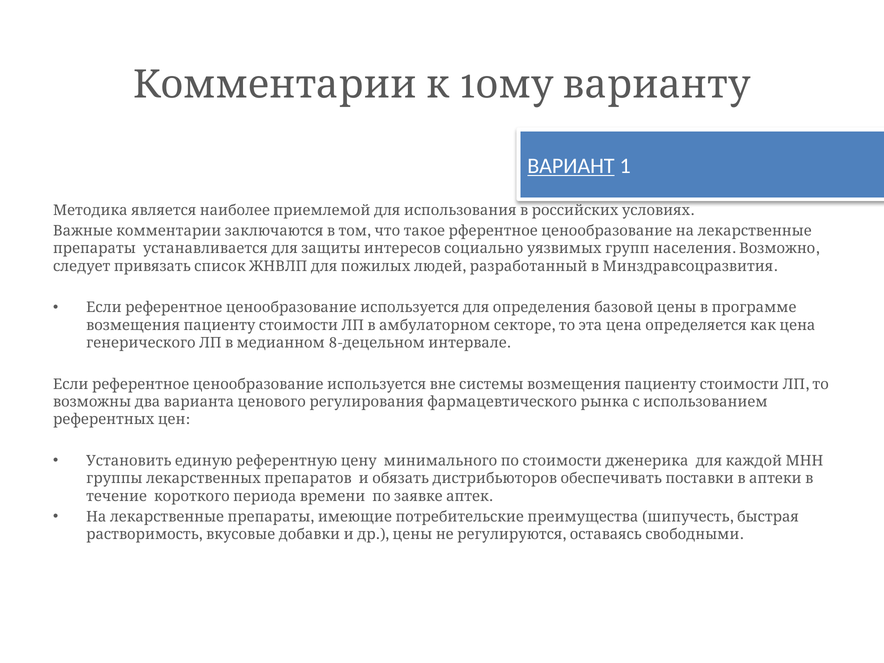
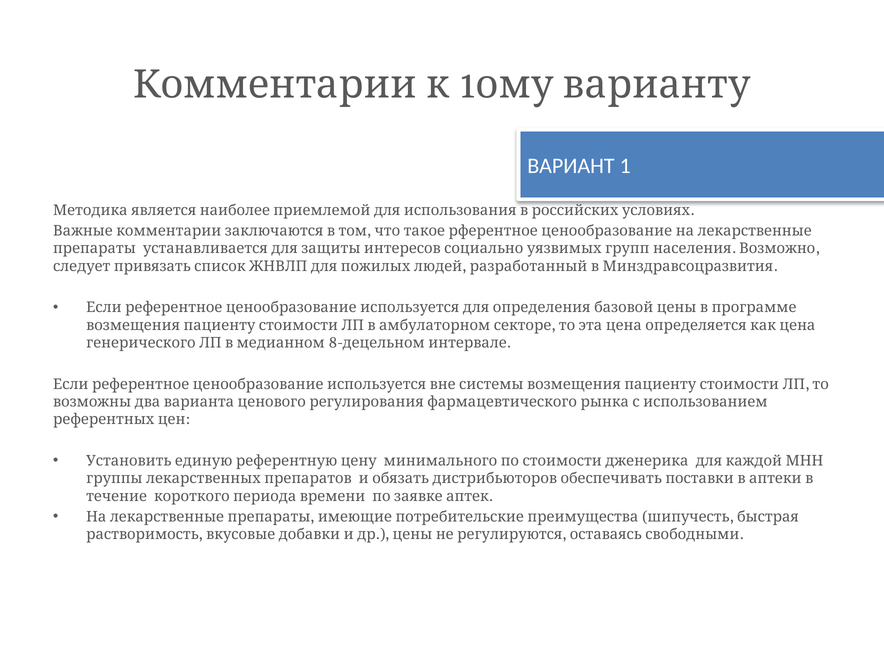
ВАРИАНТ underline: present -> none
